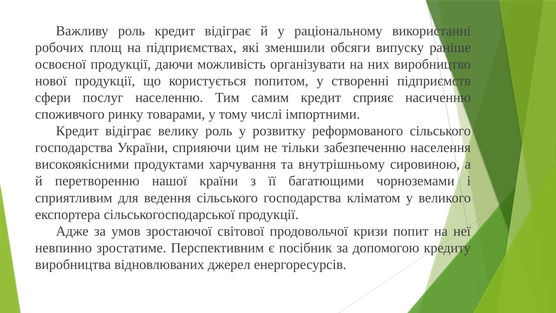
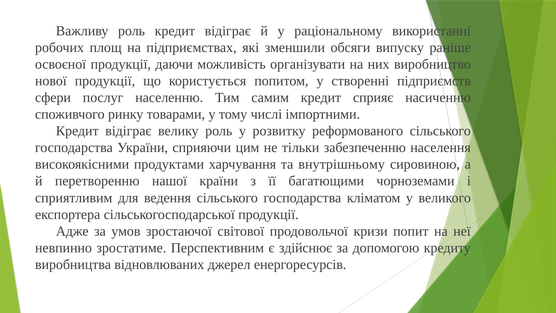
посібник: посібник -> здійснює
